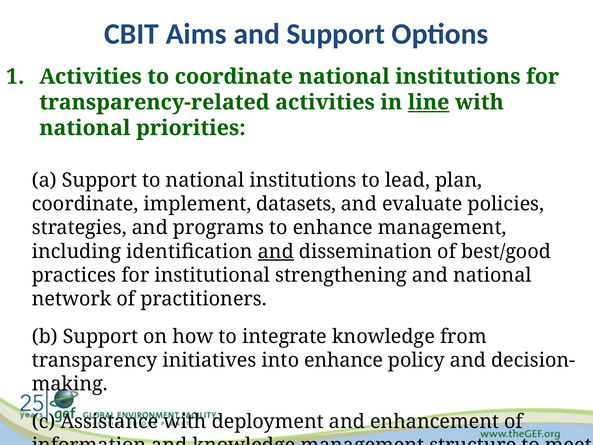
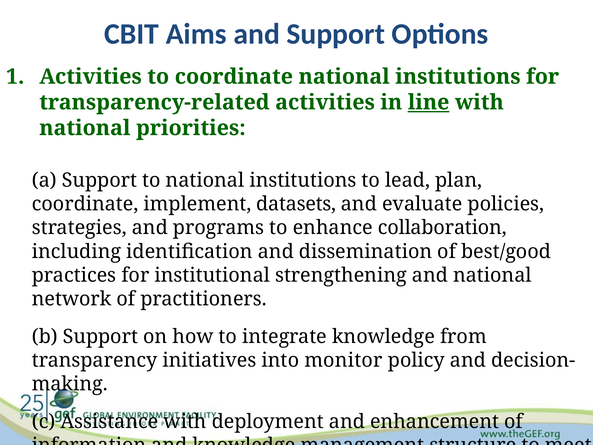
enhance management: management -> collaboration
and at (276, 251) underline: present -> none
into enhance: enhance -> monitor
